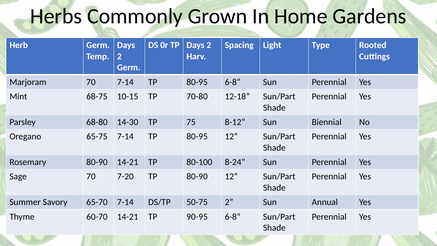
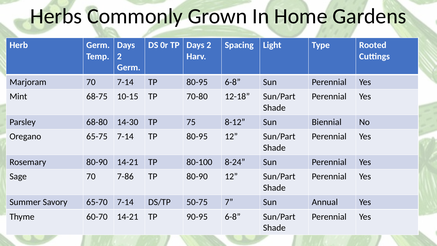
7-20: 7-20 -> 7-86
50-75 2: 2 -> 7
